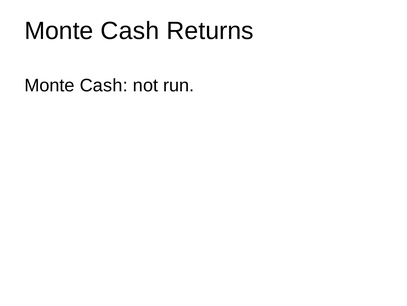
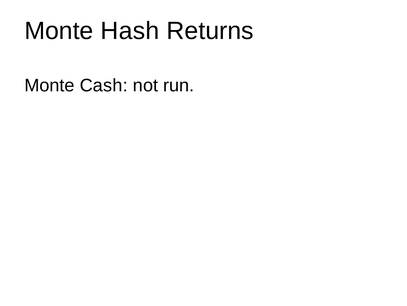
Cash at (130, 31): Cash -> Hash
